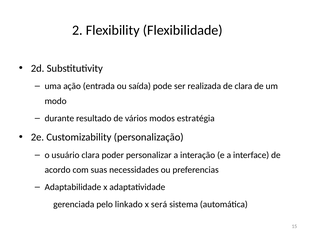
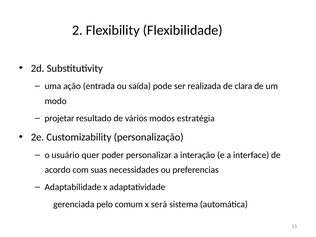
durante: durante -> projetar
usuário clara: clara -> quer
linkado: linkado -> comum
